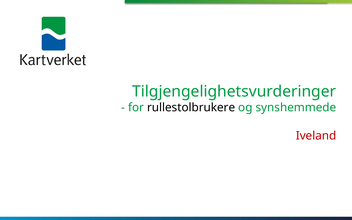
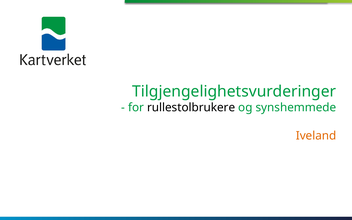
Iveland colour: red -> orange
